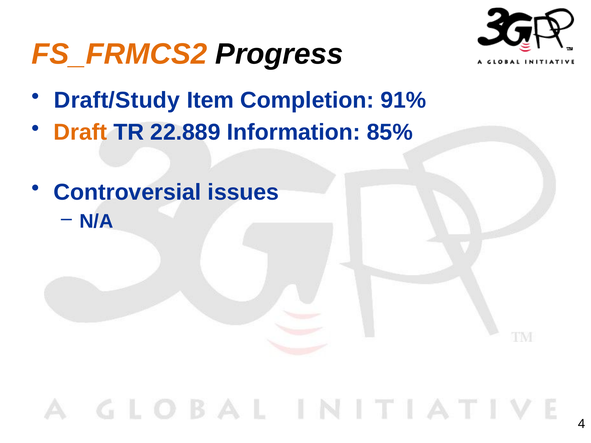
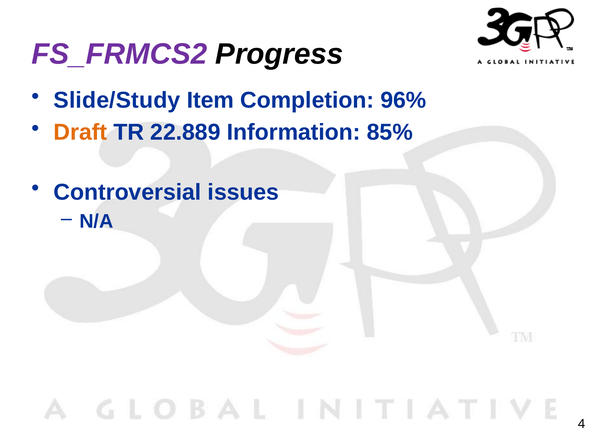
FS_FRMCS2 colour: orange -> purple
Draft/Study: Draft/Study -> Slide/Study
91%: 91% -> 96%
